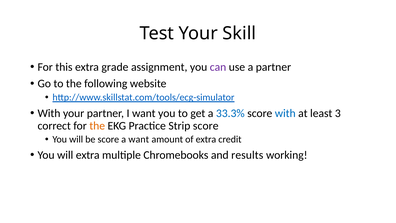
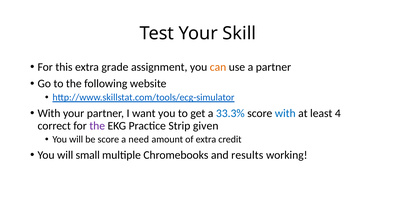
can colour: purple -> orange
3: 3 -> 4
the at (97, 126) colour: orange -> purple
Strip score: score -> given
a want: want -> need
will extra: extra -> small
